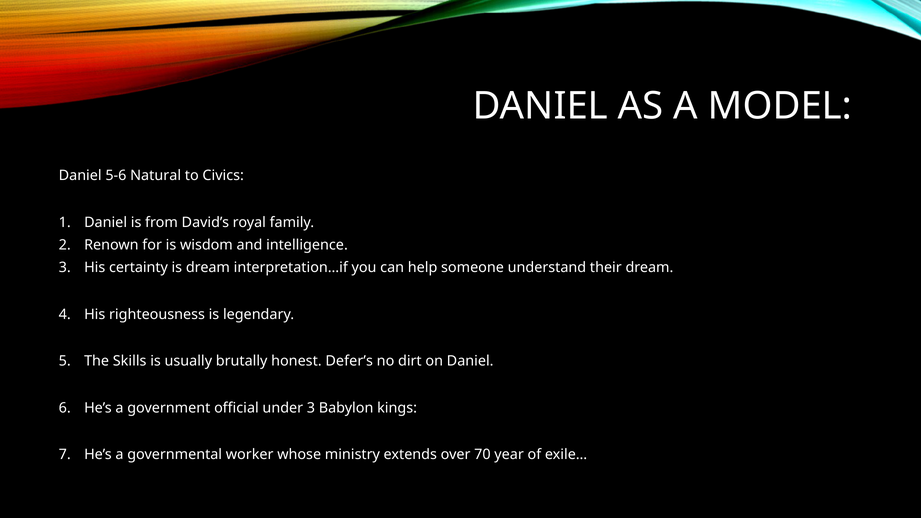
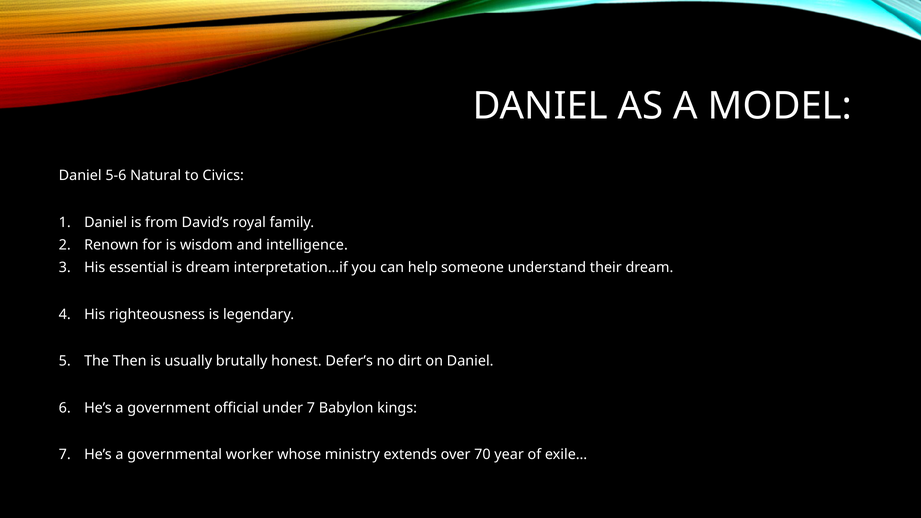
certainty: certainty -> essential
Skills: Skills -> Then
under 3: 3 -> 7
